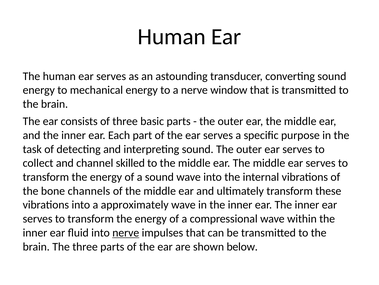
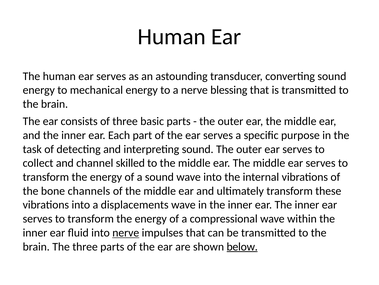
window: window -> blessing
approximately: approximately -> displacements
below underline: none -> present
